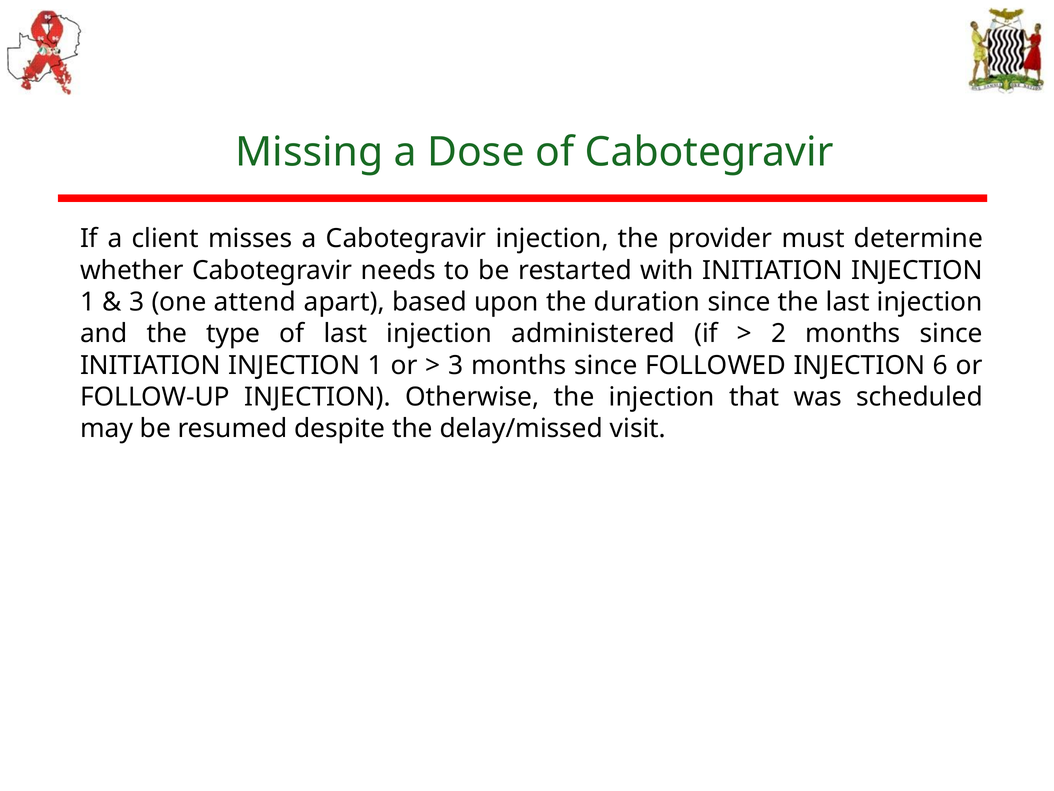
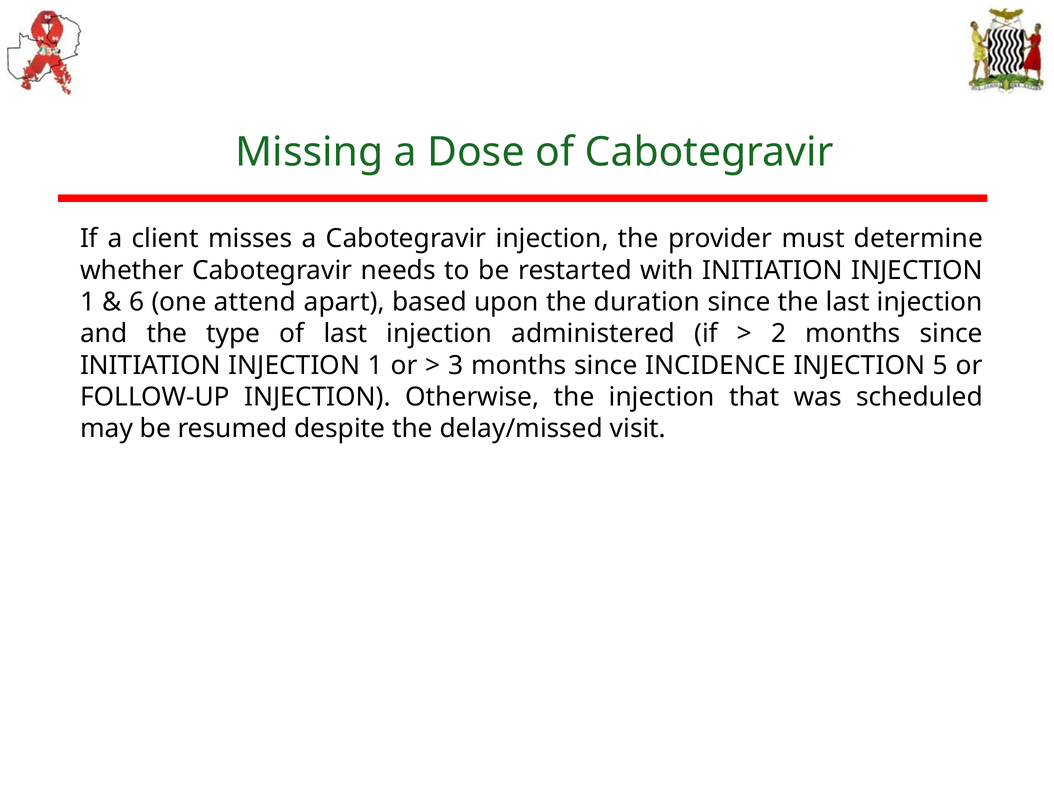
3 at (137, 302): 3 -> 6
FOLLOWED: FOLLOWED -> INCIDENCE
6: 6 -> 5
